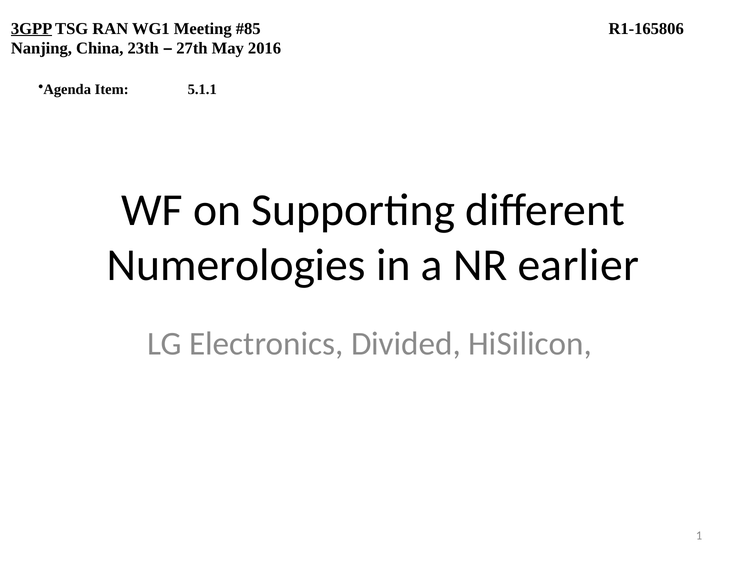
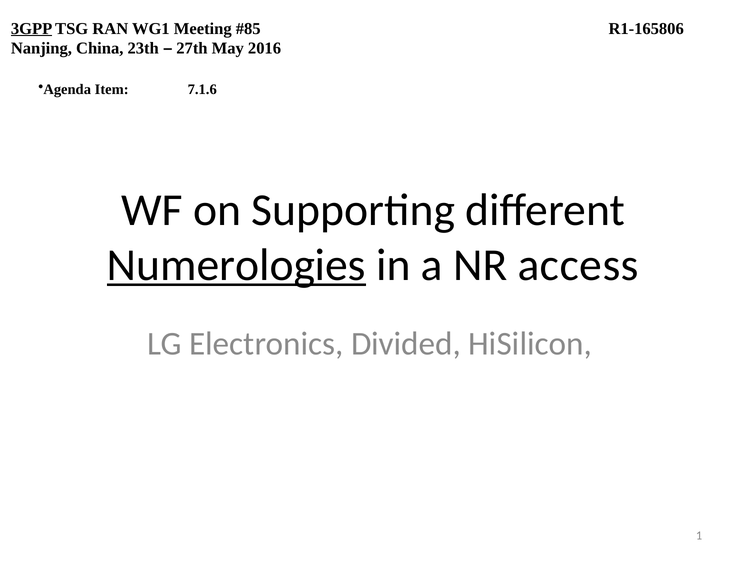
5.1.1: 5.1.1 -> 7.1.6
Numerologies underline: none -> present
earlier: earlier -> access
